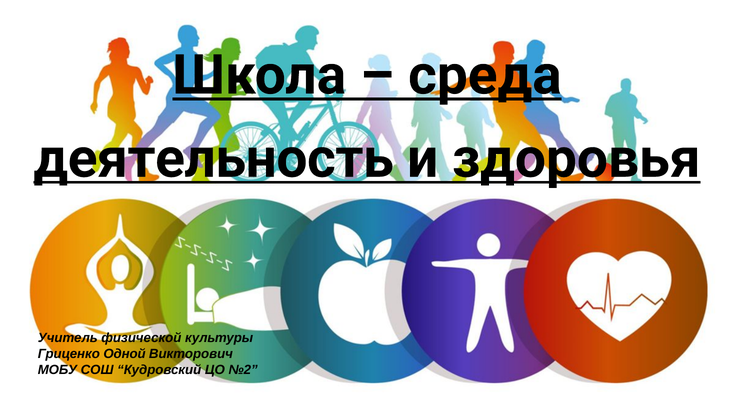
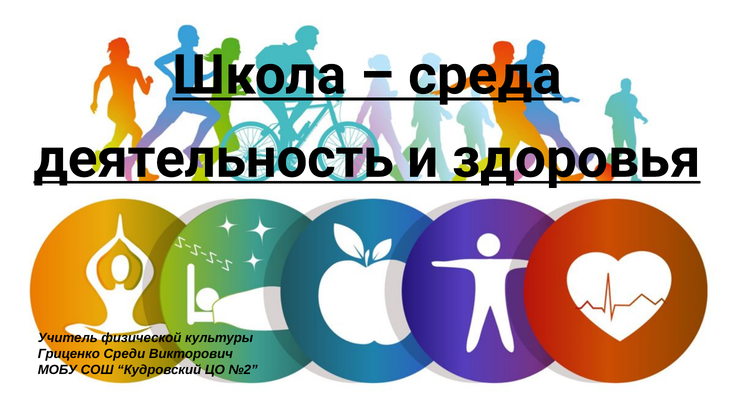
Одной: Одной -> Среди
